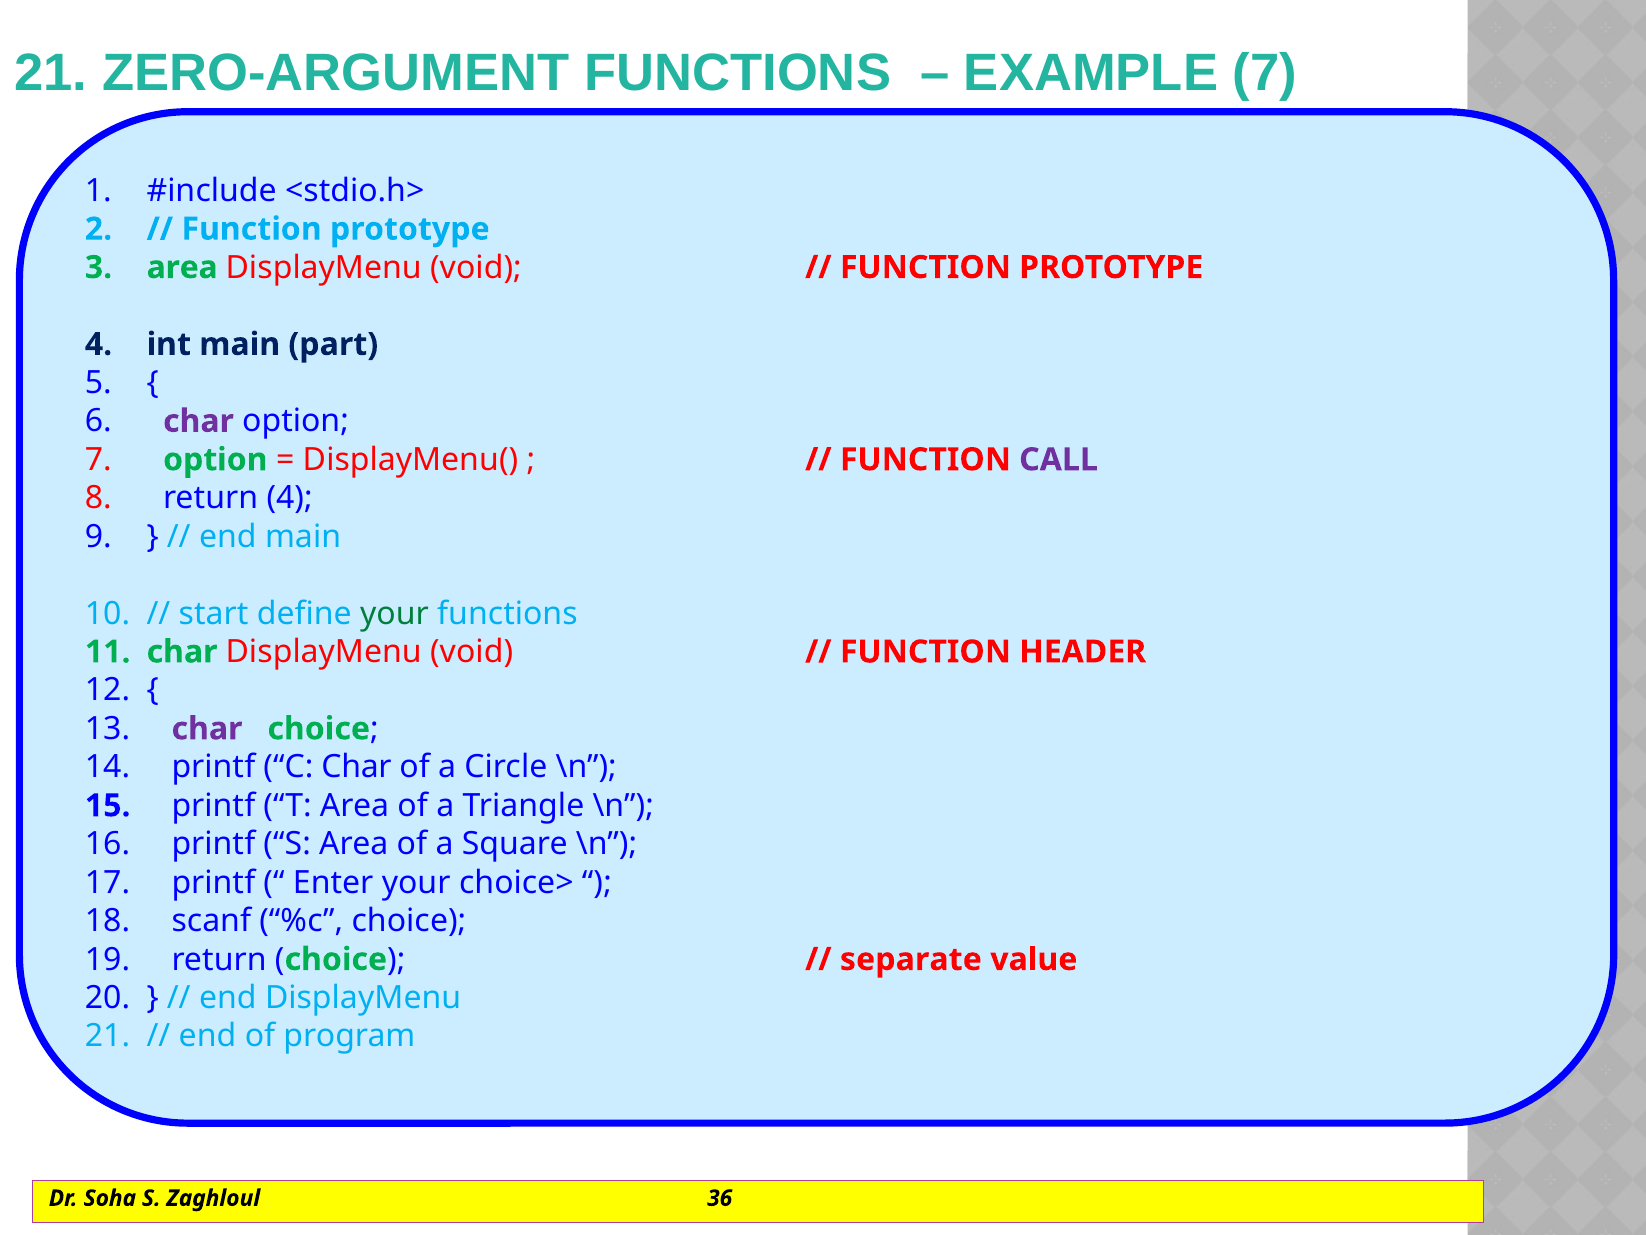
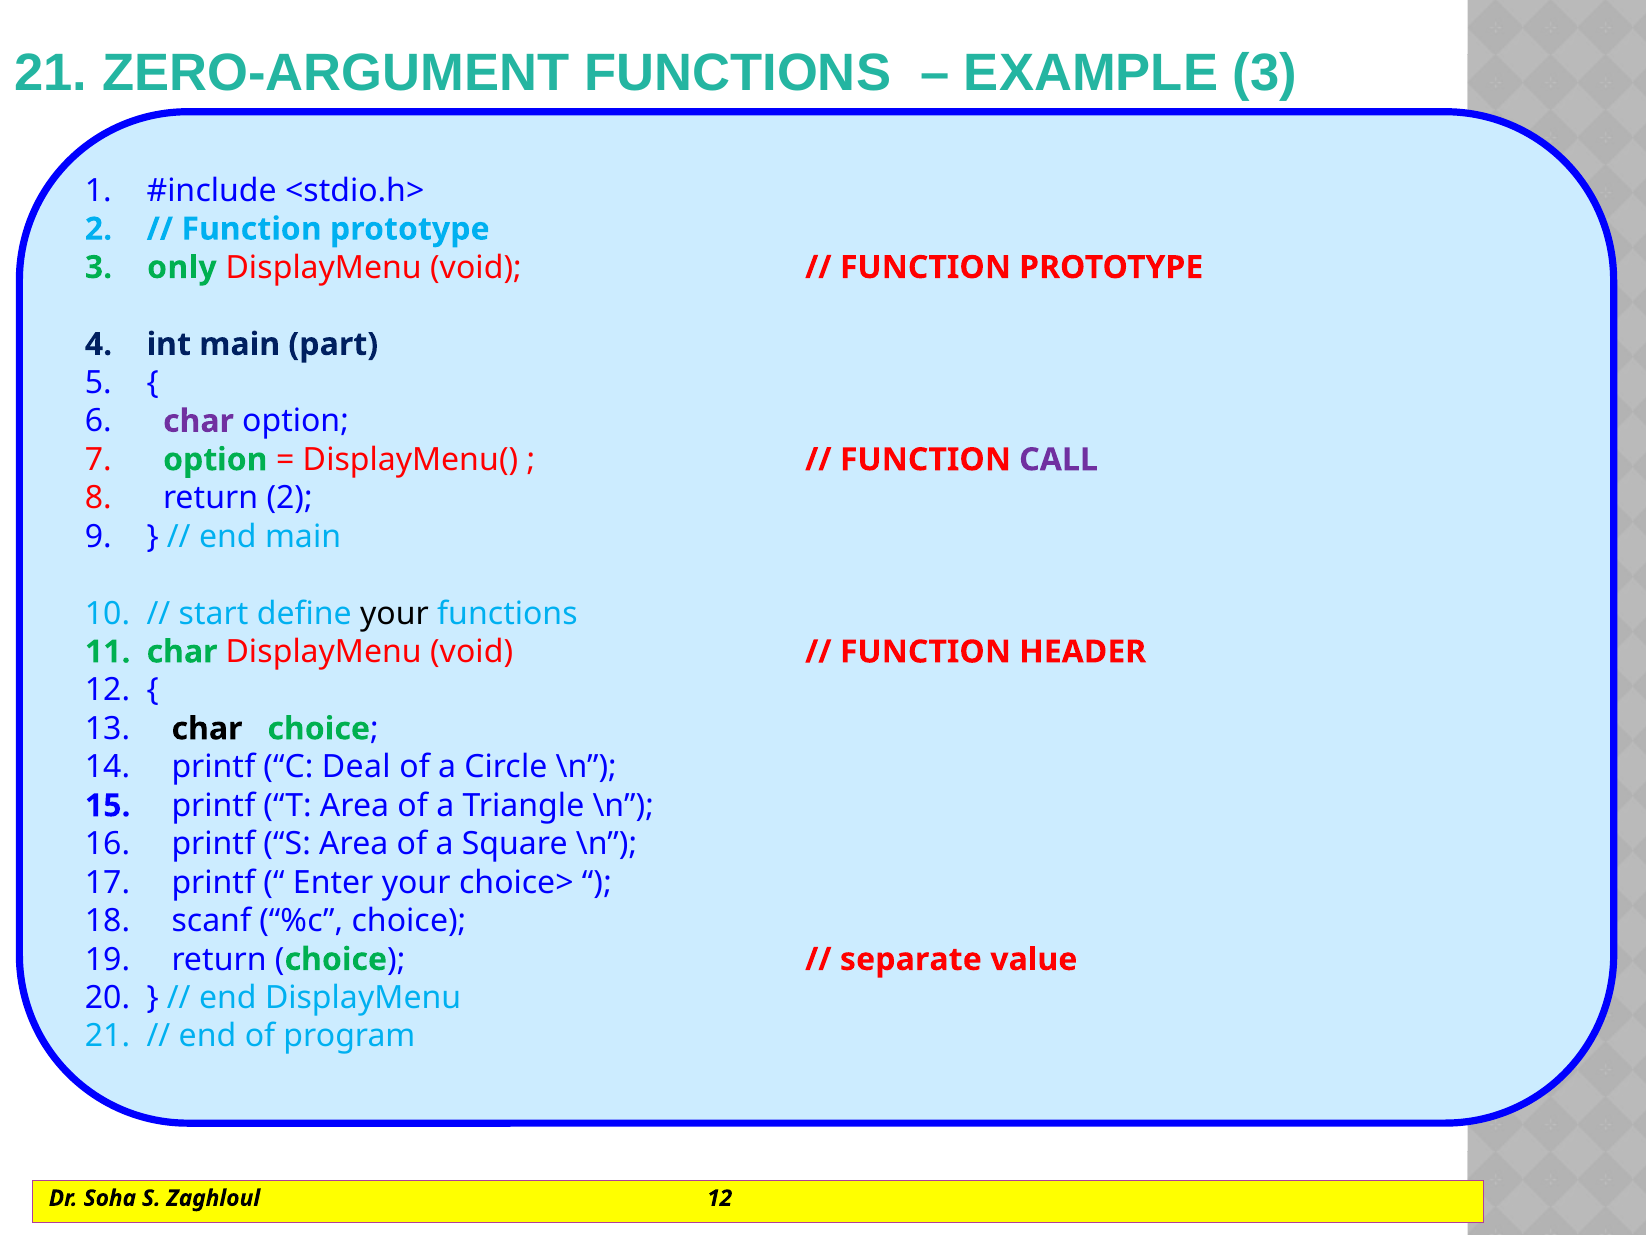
EXAMPLE 7: 7 -> 3
area at (182, 267): area -> only
return 4: 4 -> 2
your at (394, 613) colour: green -> black
char at (207, 729) colour: purple -> black
C Char: Char -> Deal
Zaghloul 36: 36 -> 12
